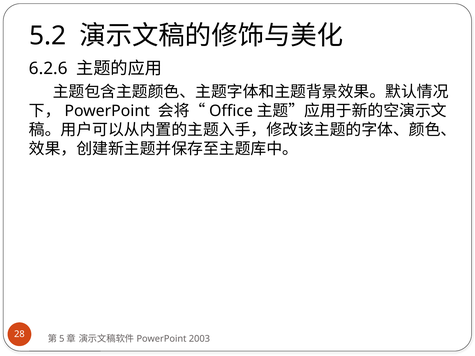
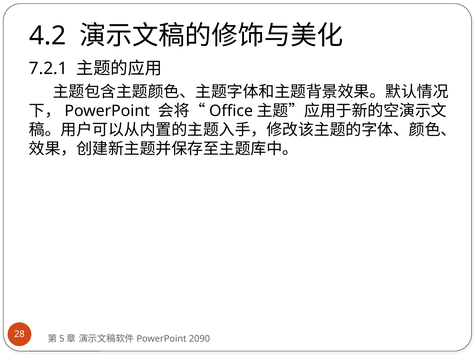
5.2: 5.2 -> 4.2
6.2.6: 6.2.6 -> 7.2.1
2003: 2003 -> 2090
